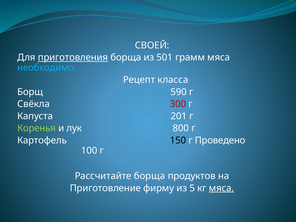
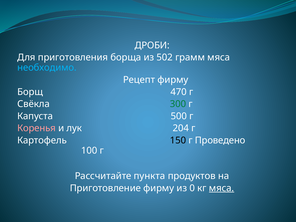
СВОЕЙ: СВОЕЙ -> ДРОБИ
приготовления underline: present -> none
501: 501 -> 502
Рецепт класса: класса -> фирму
590: 590 -> 470
300 colour: red -> green
201: 201 -> 500
Коренья colour: light green -> pink
800: 800 -> 204
Рассчитайте борща: борща -> пункта
5: 5 -> 0
